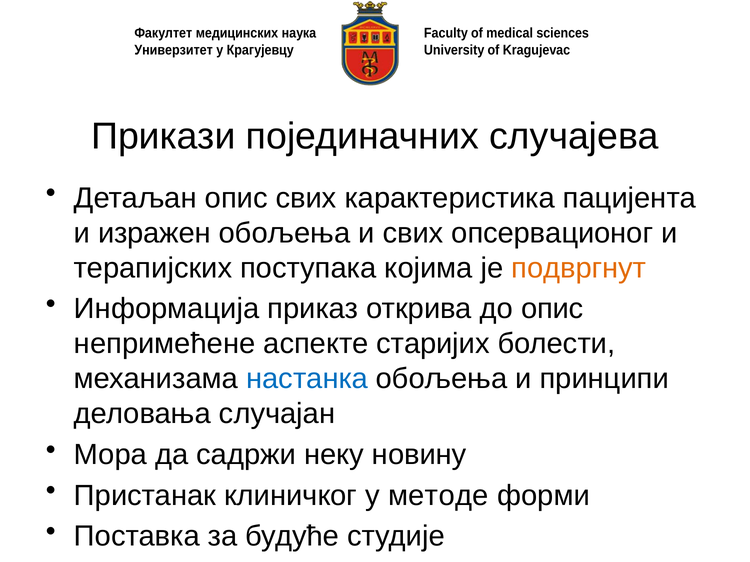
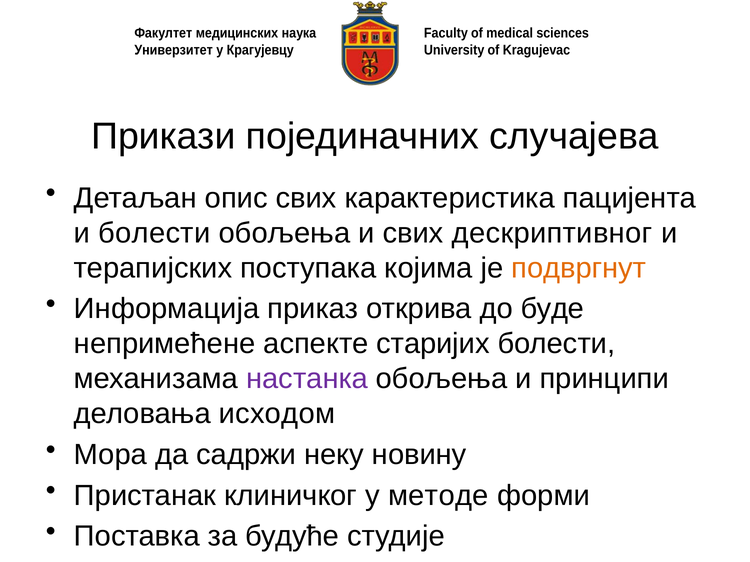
и изражен: изражен -> болести
опсервационог: опсервационог -> дескриптивног
до опис: опис -> буде
настанка colour: blue -> purple
случајан: случајан -> исходом
